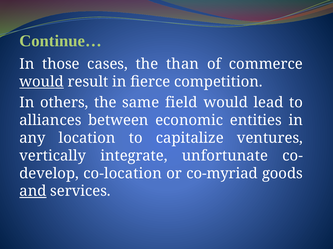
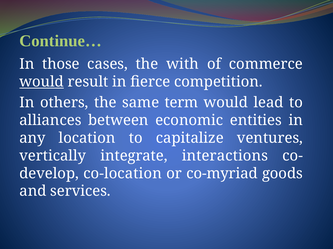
than: than -> with
field: field -> term
unfortunate: unfortunate -> interactions
and underline: present -> none
